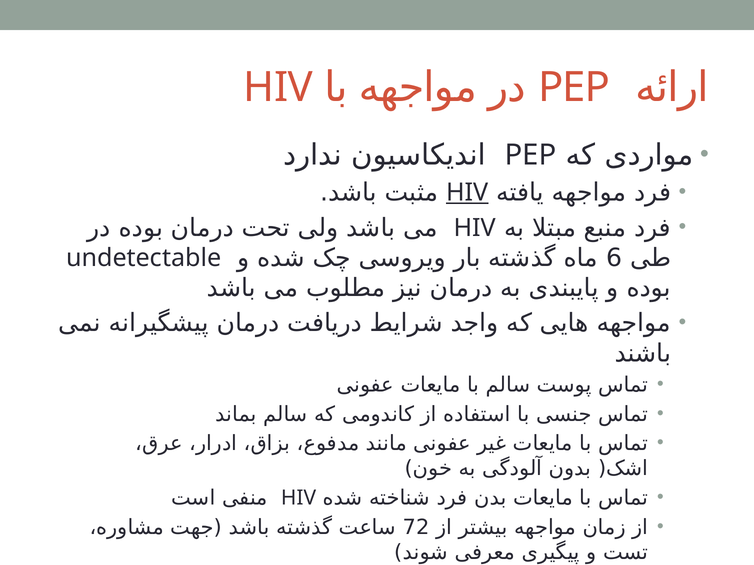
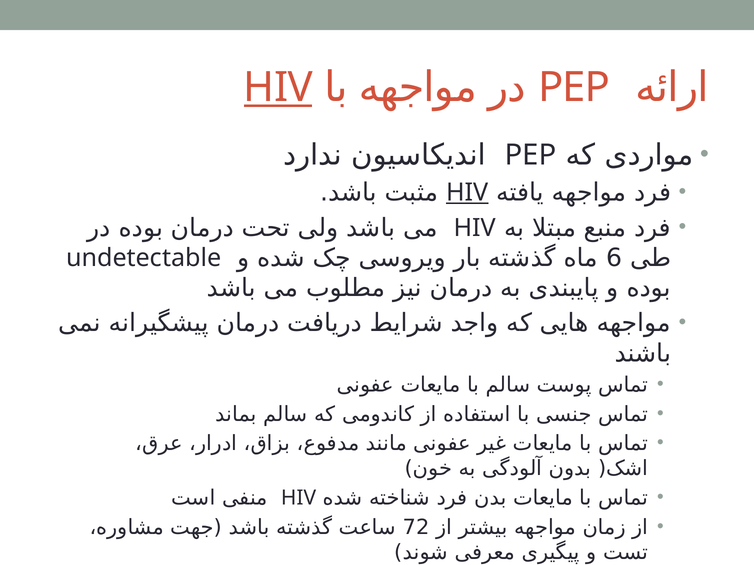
HIV at (278, 88) underline: none -> present
